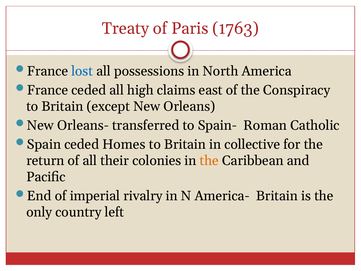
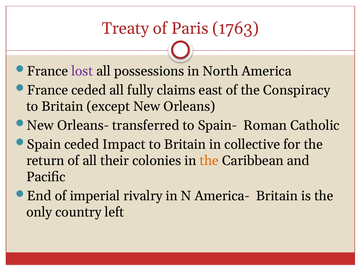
lost colour: blue -> purple
high: high -> fully
Homes: Homes -> Impact
